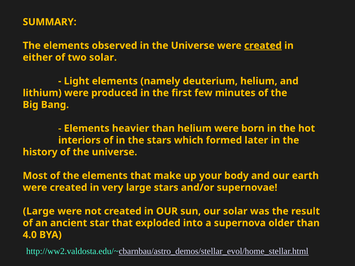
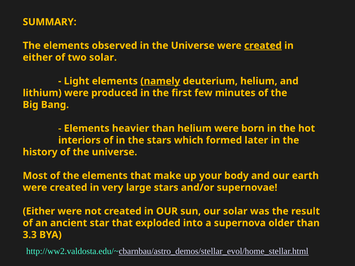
namely underline: none -> present
Large at (39, 211): Large -> Either
4.0: 4.0 -> 3.3
